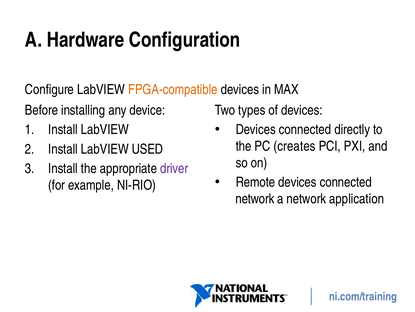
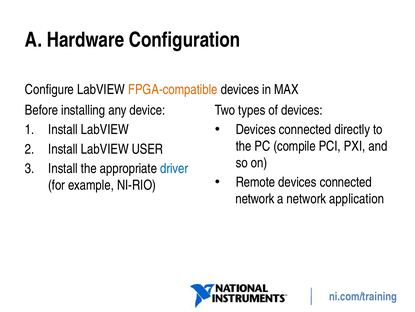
creates: creates -> compile
USED: USED -> USER
driver colour: purple -> blue
